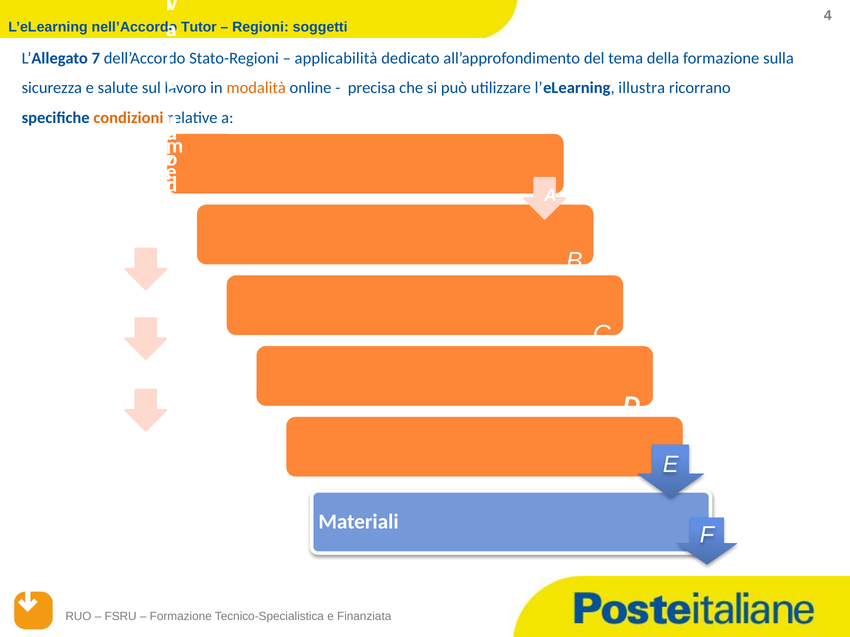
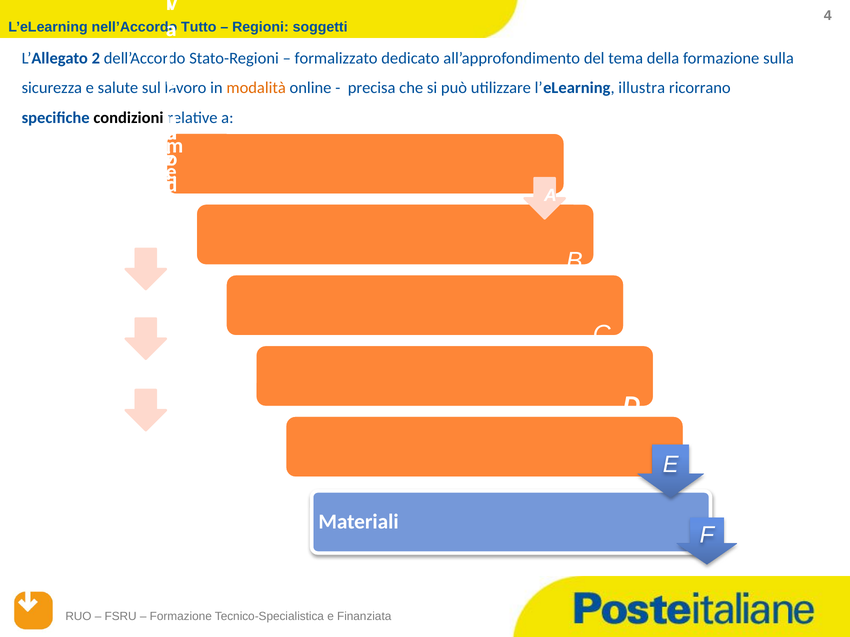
Tutor: Tutor -> Tutto
7: 7 -> 2
applicabilità: applicabilità -> formalizzato
condizioni colour: orange -> black
